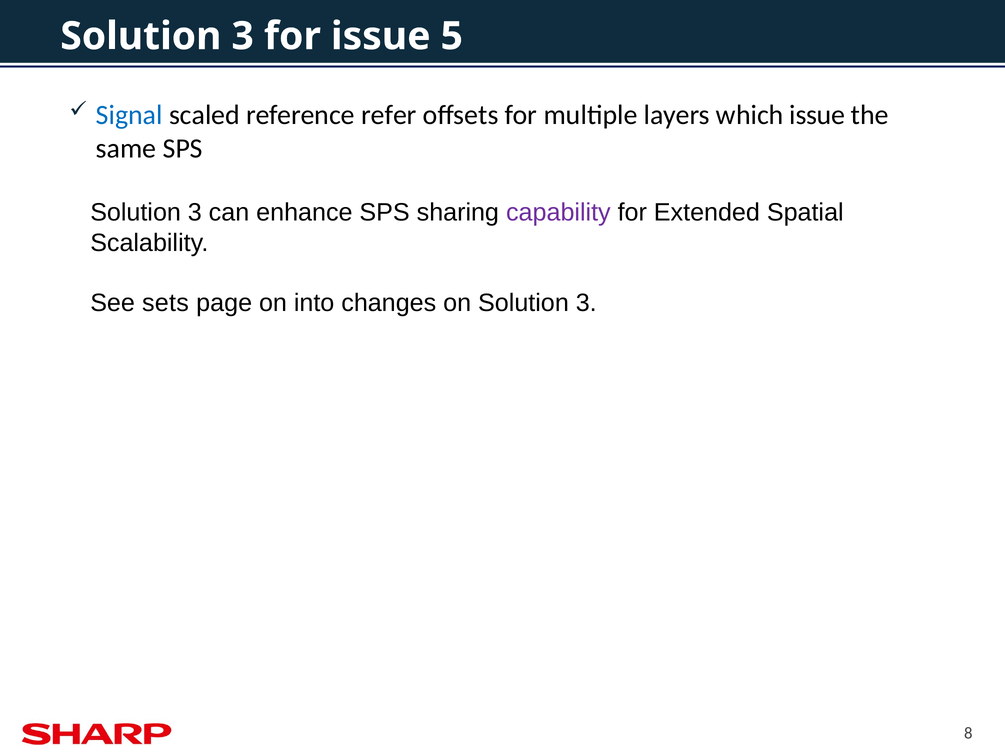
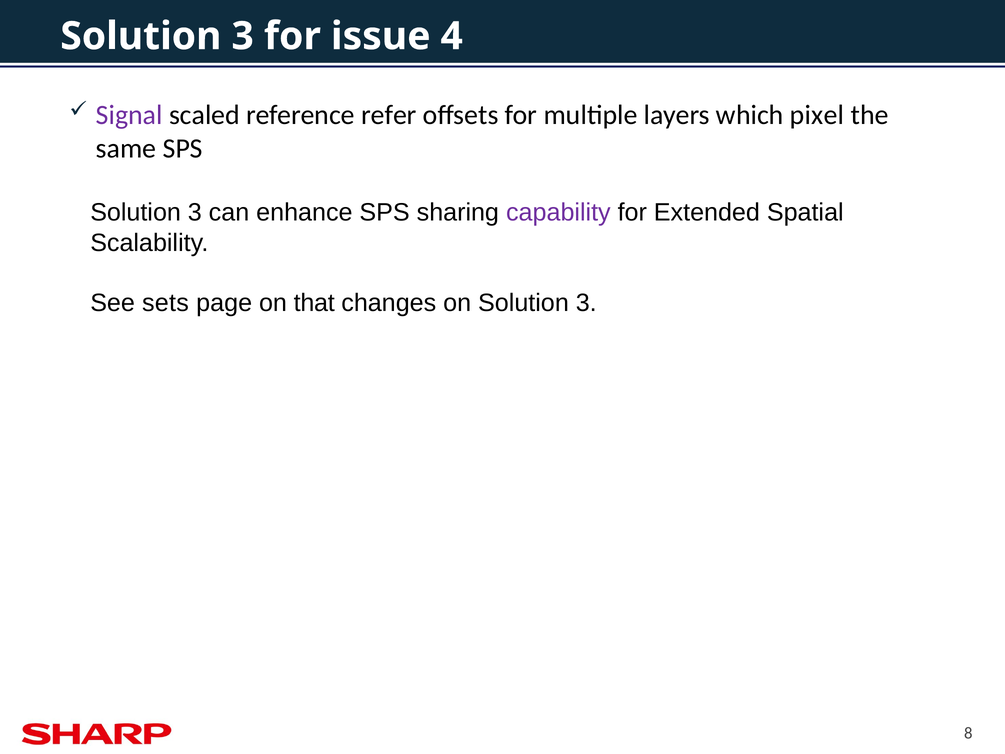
5: 5 -> 4
Signal colour: blue -> purple
which issue: issue -> pixel
into: into -> that
